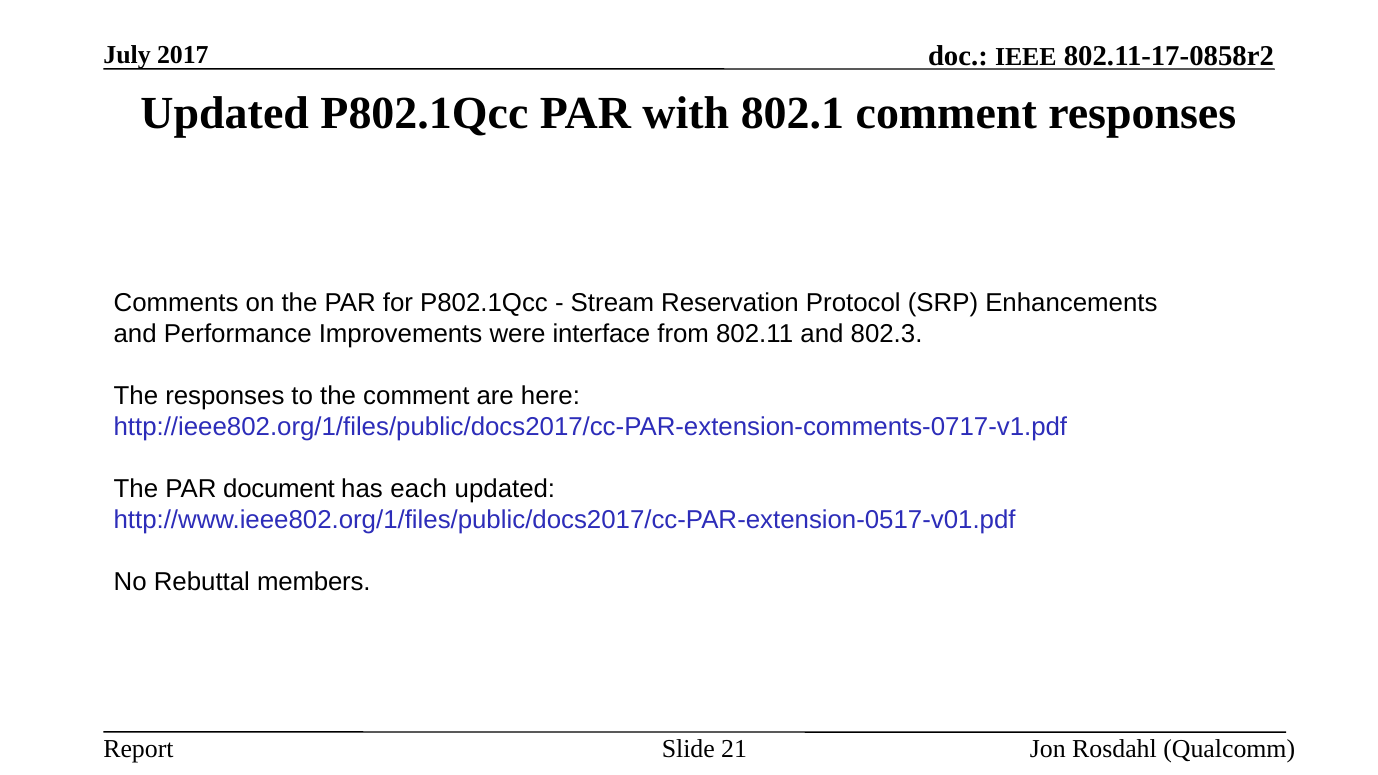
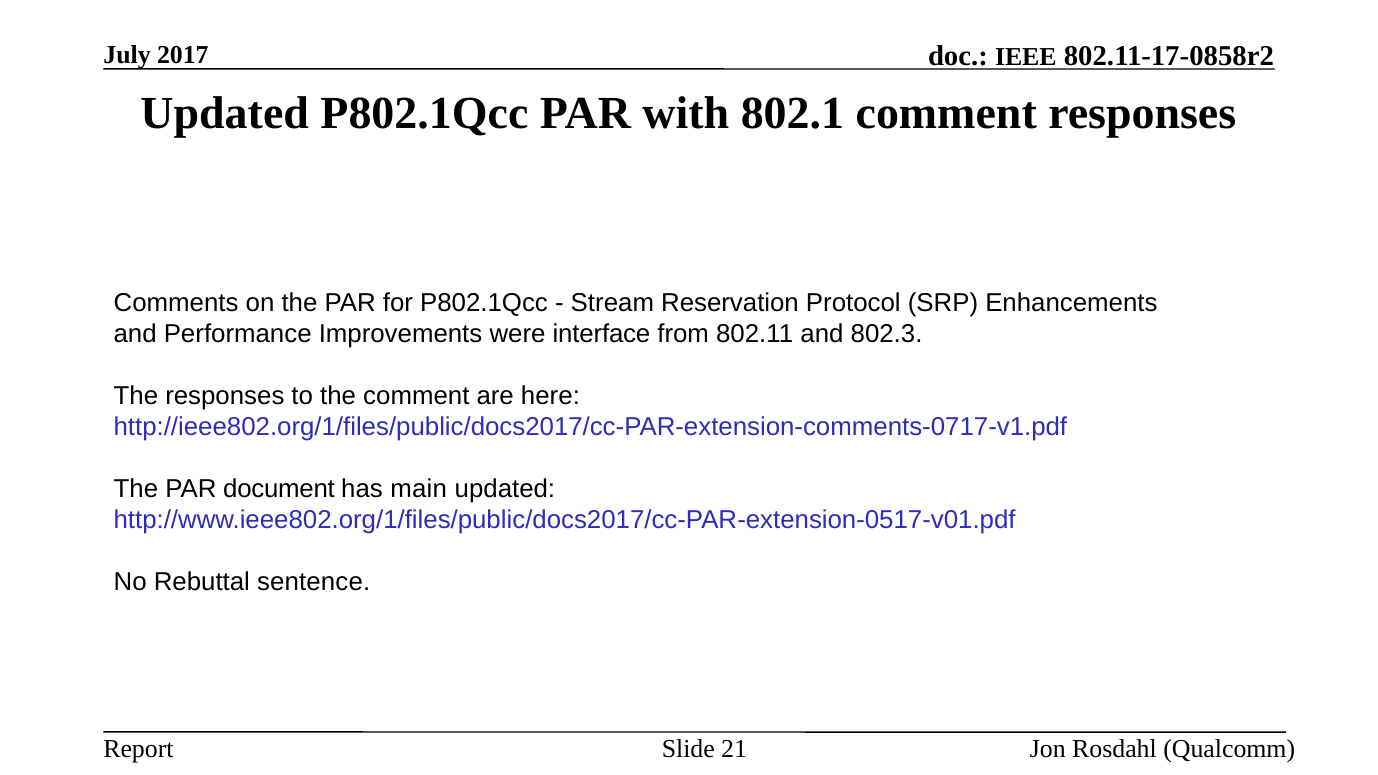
each: each -> main
members: members -> sentence
